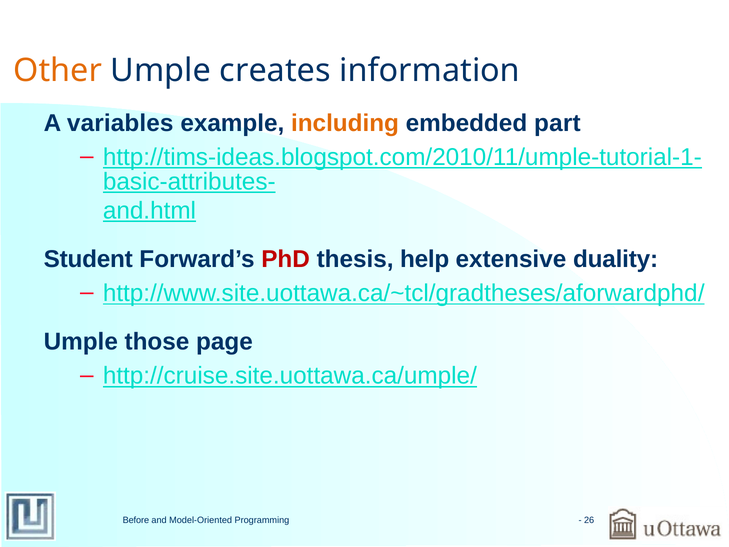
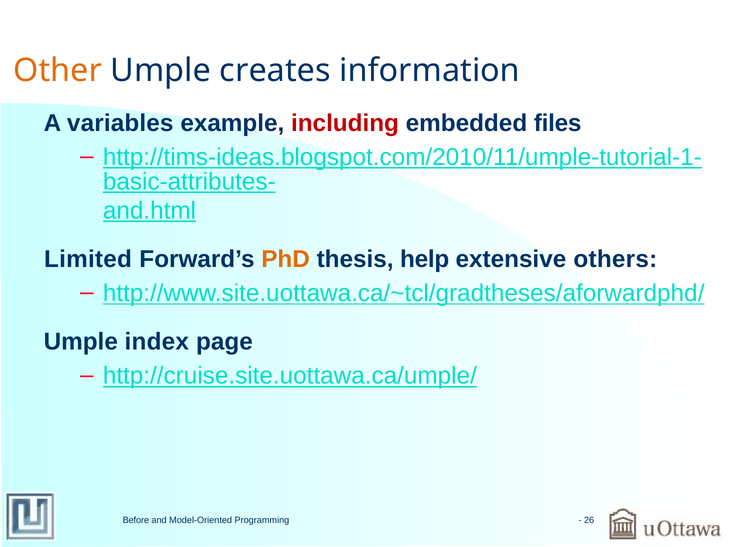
including colour: orange -> red
part: part -> files
Student: Student -> Limited
PhD colour: red -> orange
duality: duality -> others
those: those -> index
